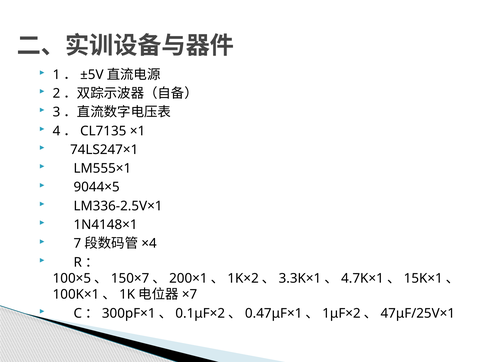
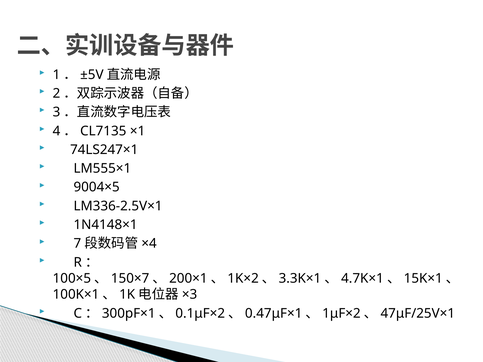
9044×5: 9044×5 -> 9004×5
×7: ×7 -> ×3
